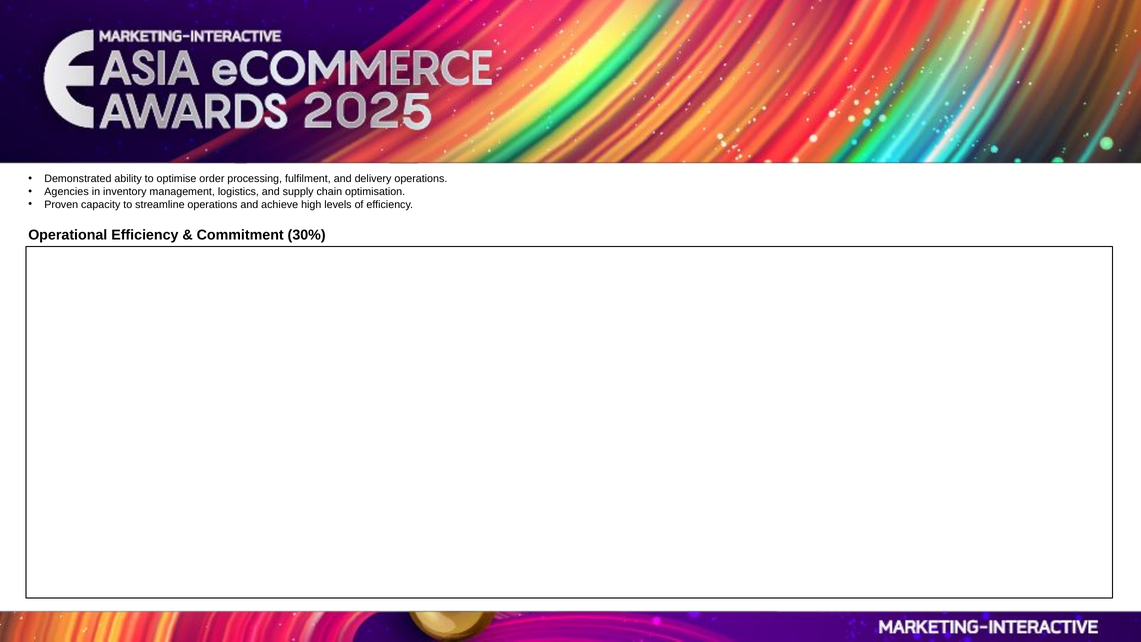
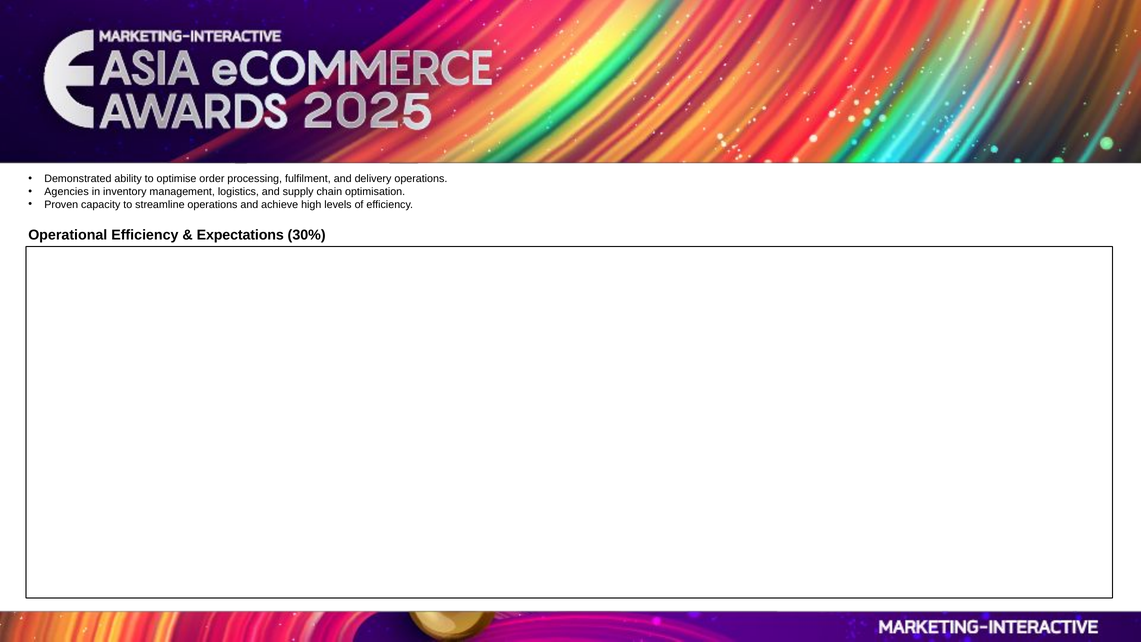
Commitment: Commitment -> Expectations
